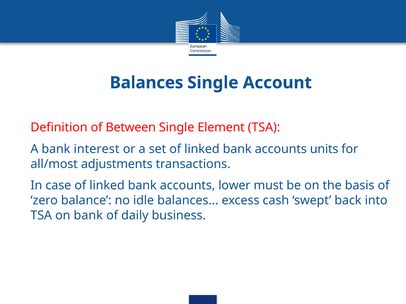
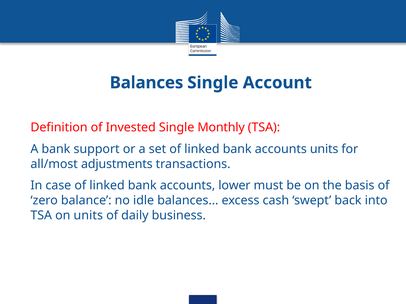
Between: Between -> Invested
Element: Element -> Monthly
interest: interest -> support
on bank: bank -> units
